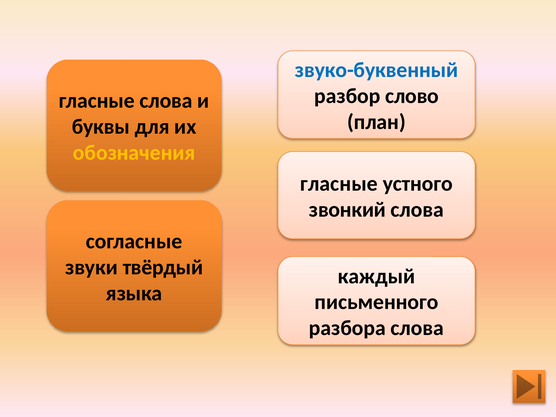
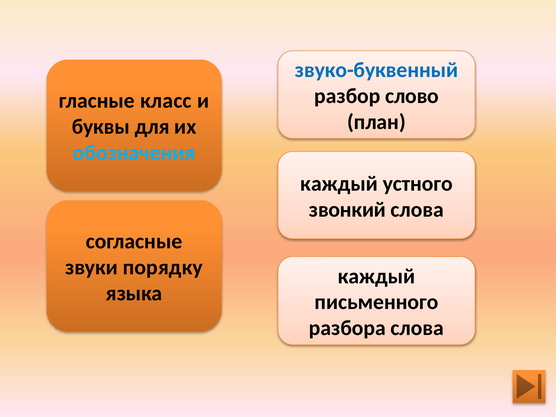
гласные слова: слова -> класс
обозначения colour: yellow -> light blue
гласные at (339, 184): гласные -> каждый
твёрдый: твёрдый -> порядку
